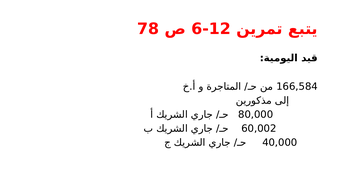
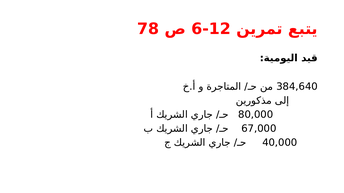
166,584: 166,584 -> 384,640
60,002: 60,002 -> 67,000
